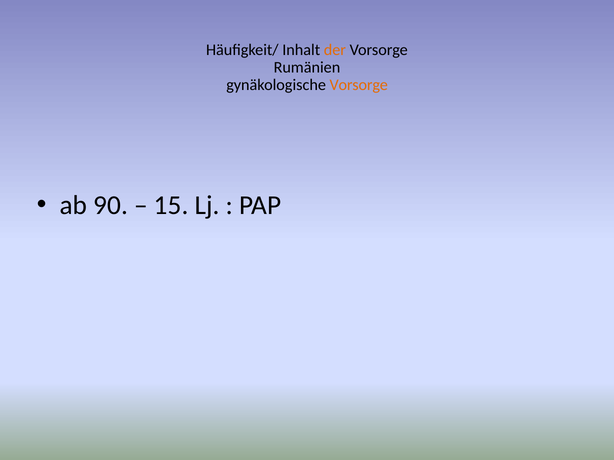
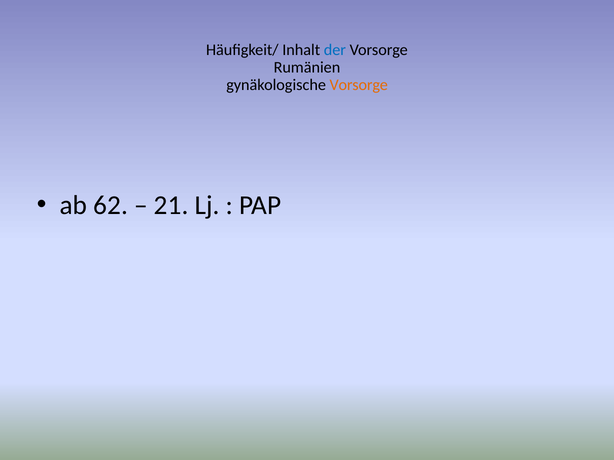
der colour: orange -> blue
90: 90 -> 62
15: 15 -> 21
